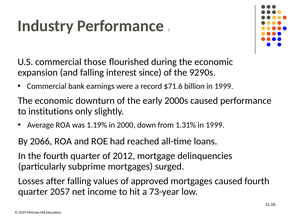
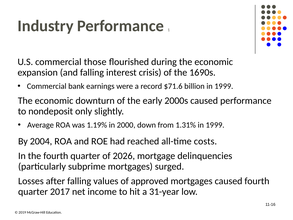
since: since -> crisis
92: 92 -> 16
institutions: institutions -> nondeposit
2066: 2066 -> 2004
loans: loans -> costs
2012: 2012 -> 2026
2057: 2057 -> 2017
73-year: 73-year -> 31-year
